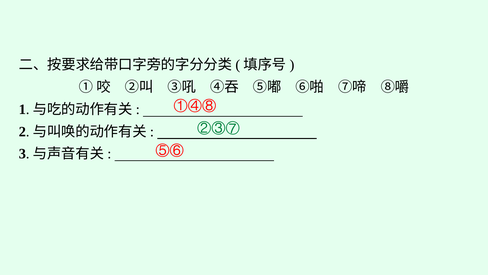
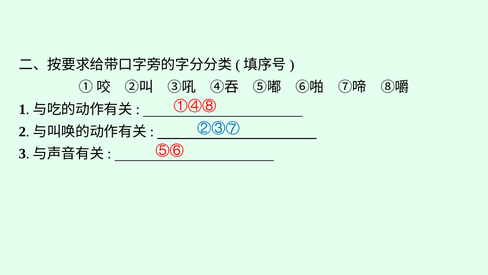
②③⑦ colour: green -> blue
